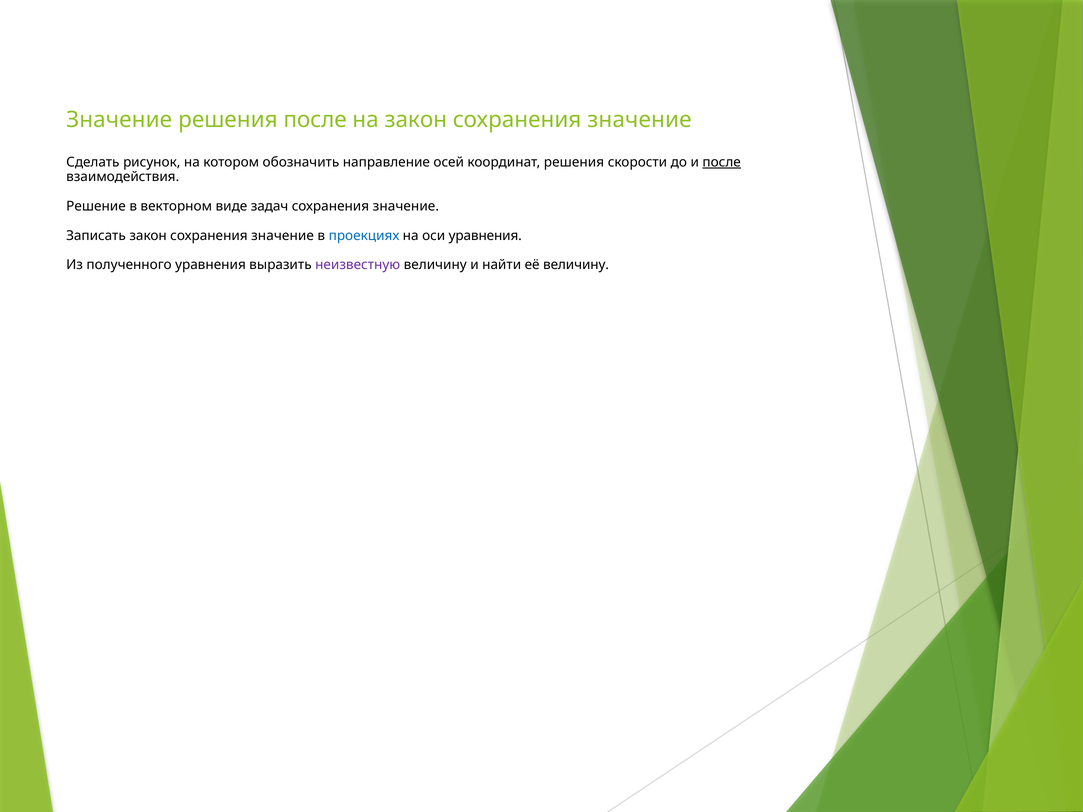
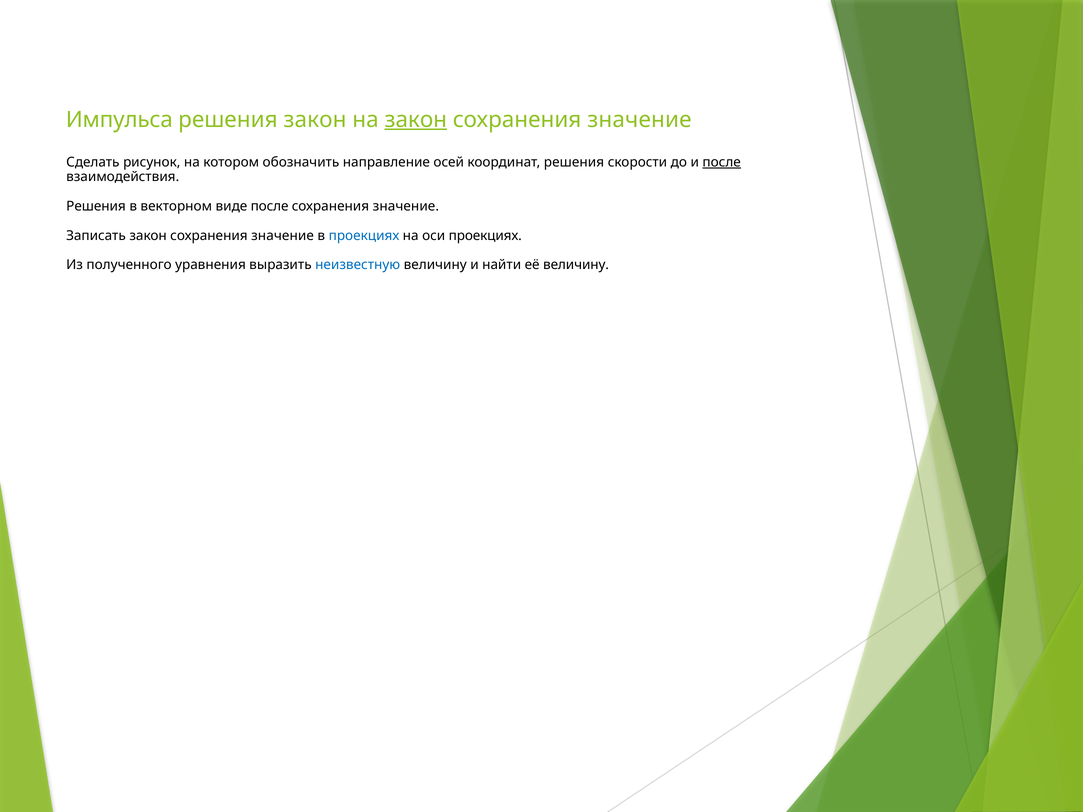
Значение at (119, 120): Значение -> Импульса
решения после: после -> закон
закон at (416, 120) underline: none -> present
Решение at (96, 206): Решение -> Решения
виде задач: задач -> после
оси уравнения: уравнения -> проекциях
неизвестную colour: purple -> blue
